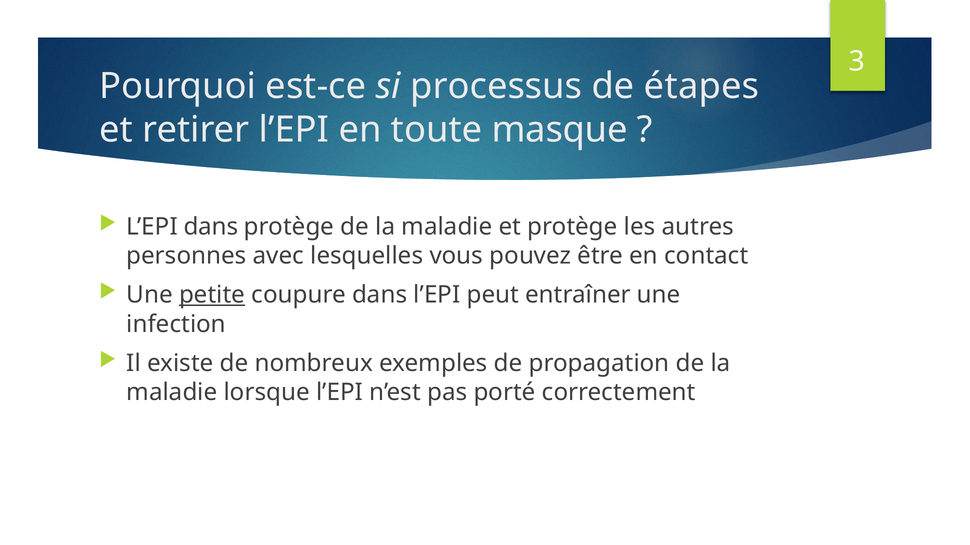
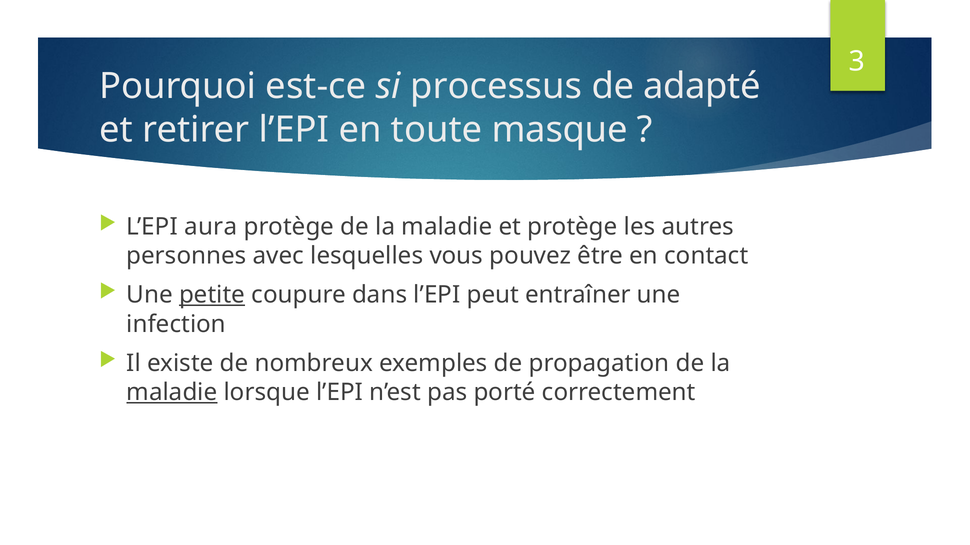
étapes: étapes -> adapté
L’EPI dans: dans -> aura
maladie at (172, 393) underline: none -> present
